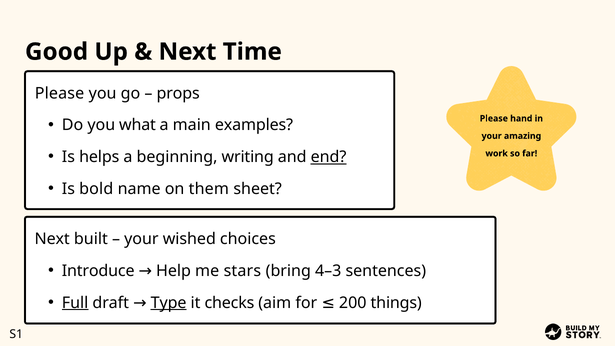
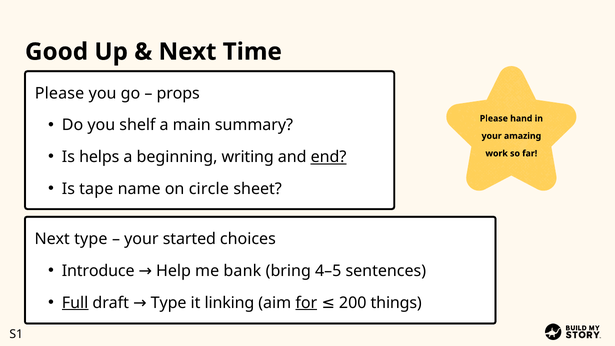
what: what -> shelf
examples: examples -> summary
bold: bold -> tape
them: them -> circle
Next built: built -> type
wished: wished -> started
stars: stars -> bank
4–3: 4–3 -> 4–5
Type at (169, 303) underline: present -> none
checks: checks -> linking
for underline: none -> present
